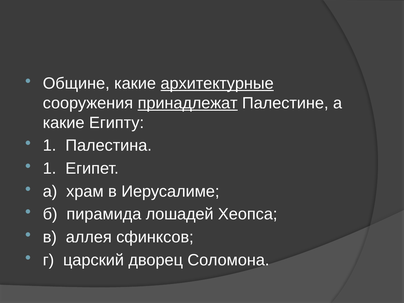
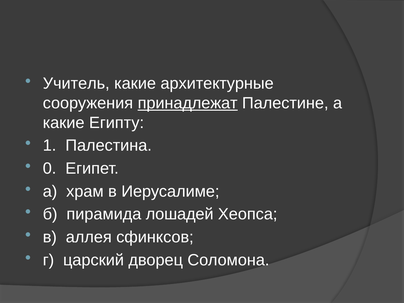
Общине: Общине -> Учитель
архитектурные underline: present -> none
1 at (50, 168): 1 -> 0
